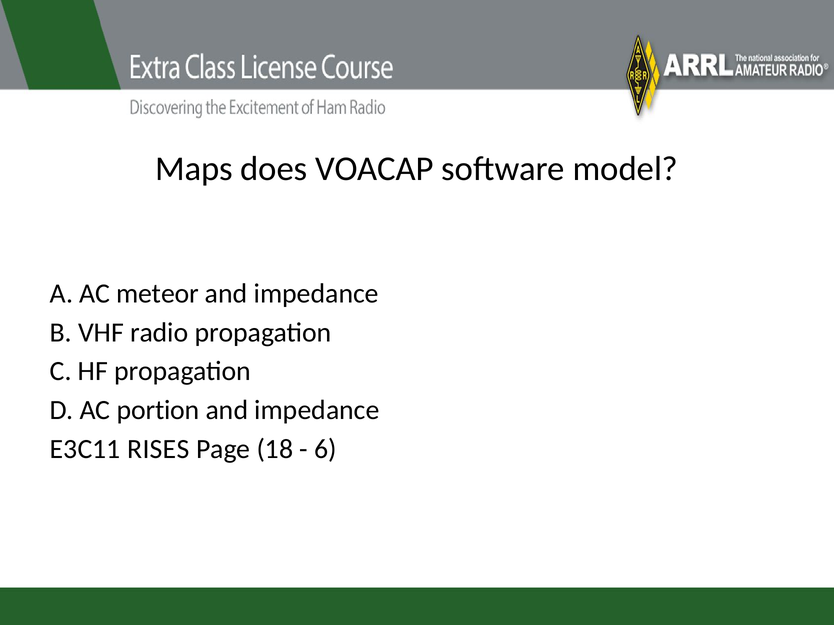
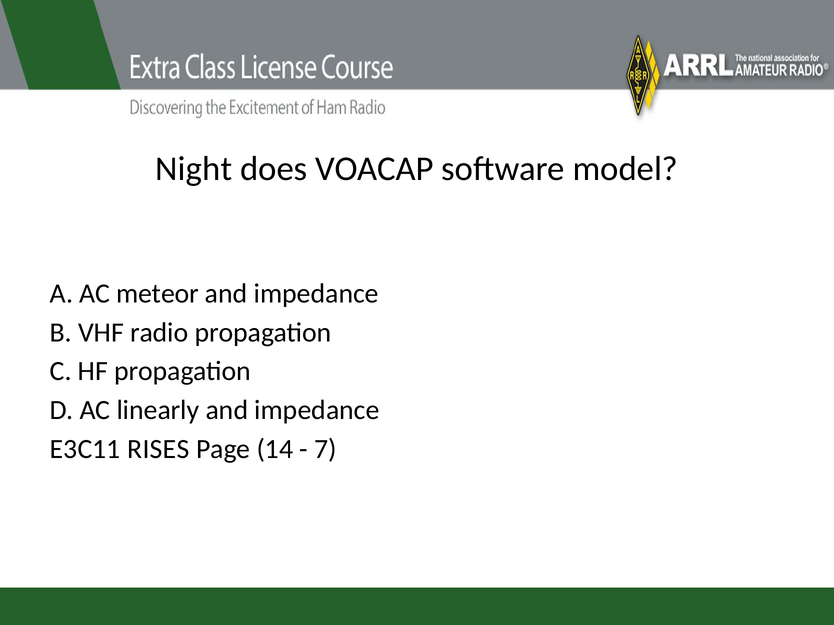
Maps: Maps -> Night
portion: portion -> linearly
18: 18 -> 14
6: 6 -> 7
